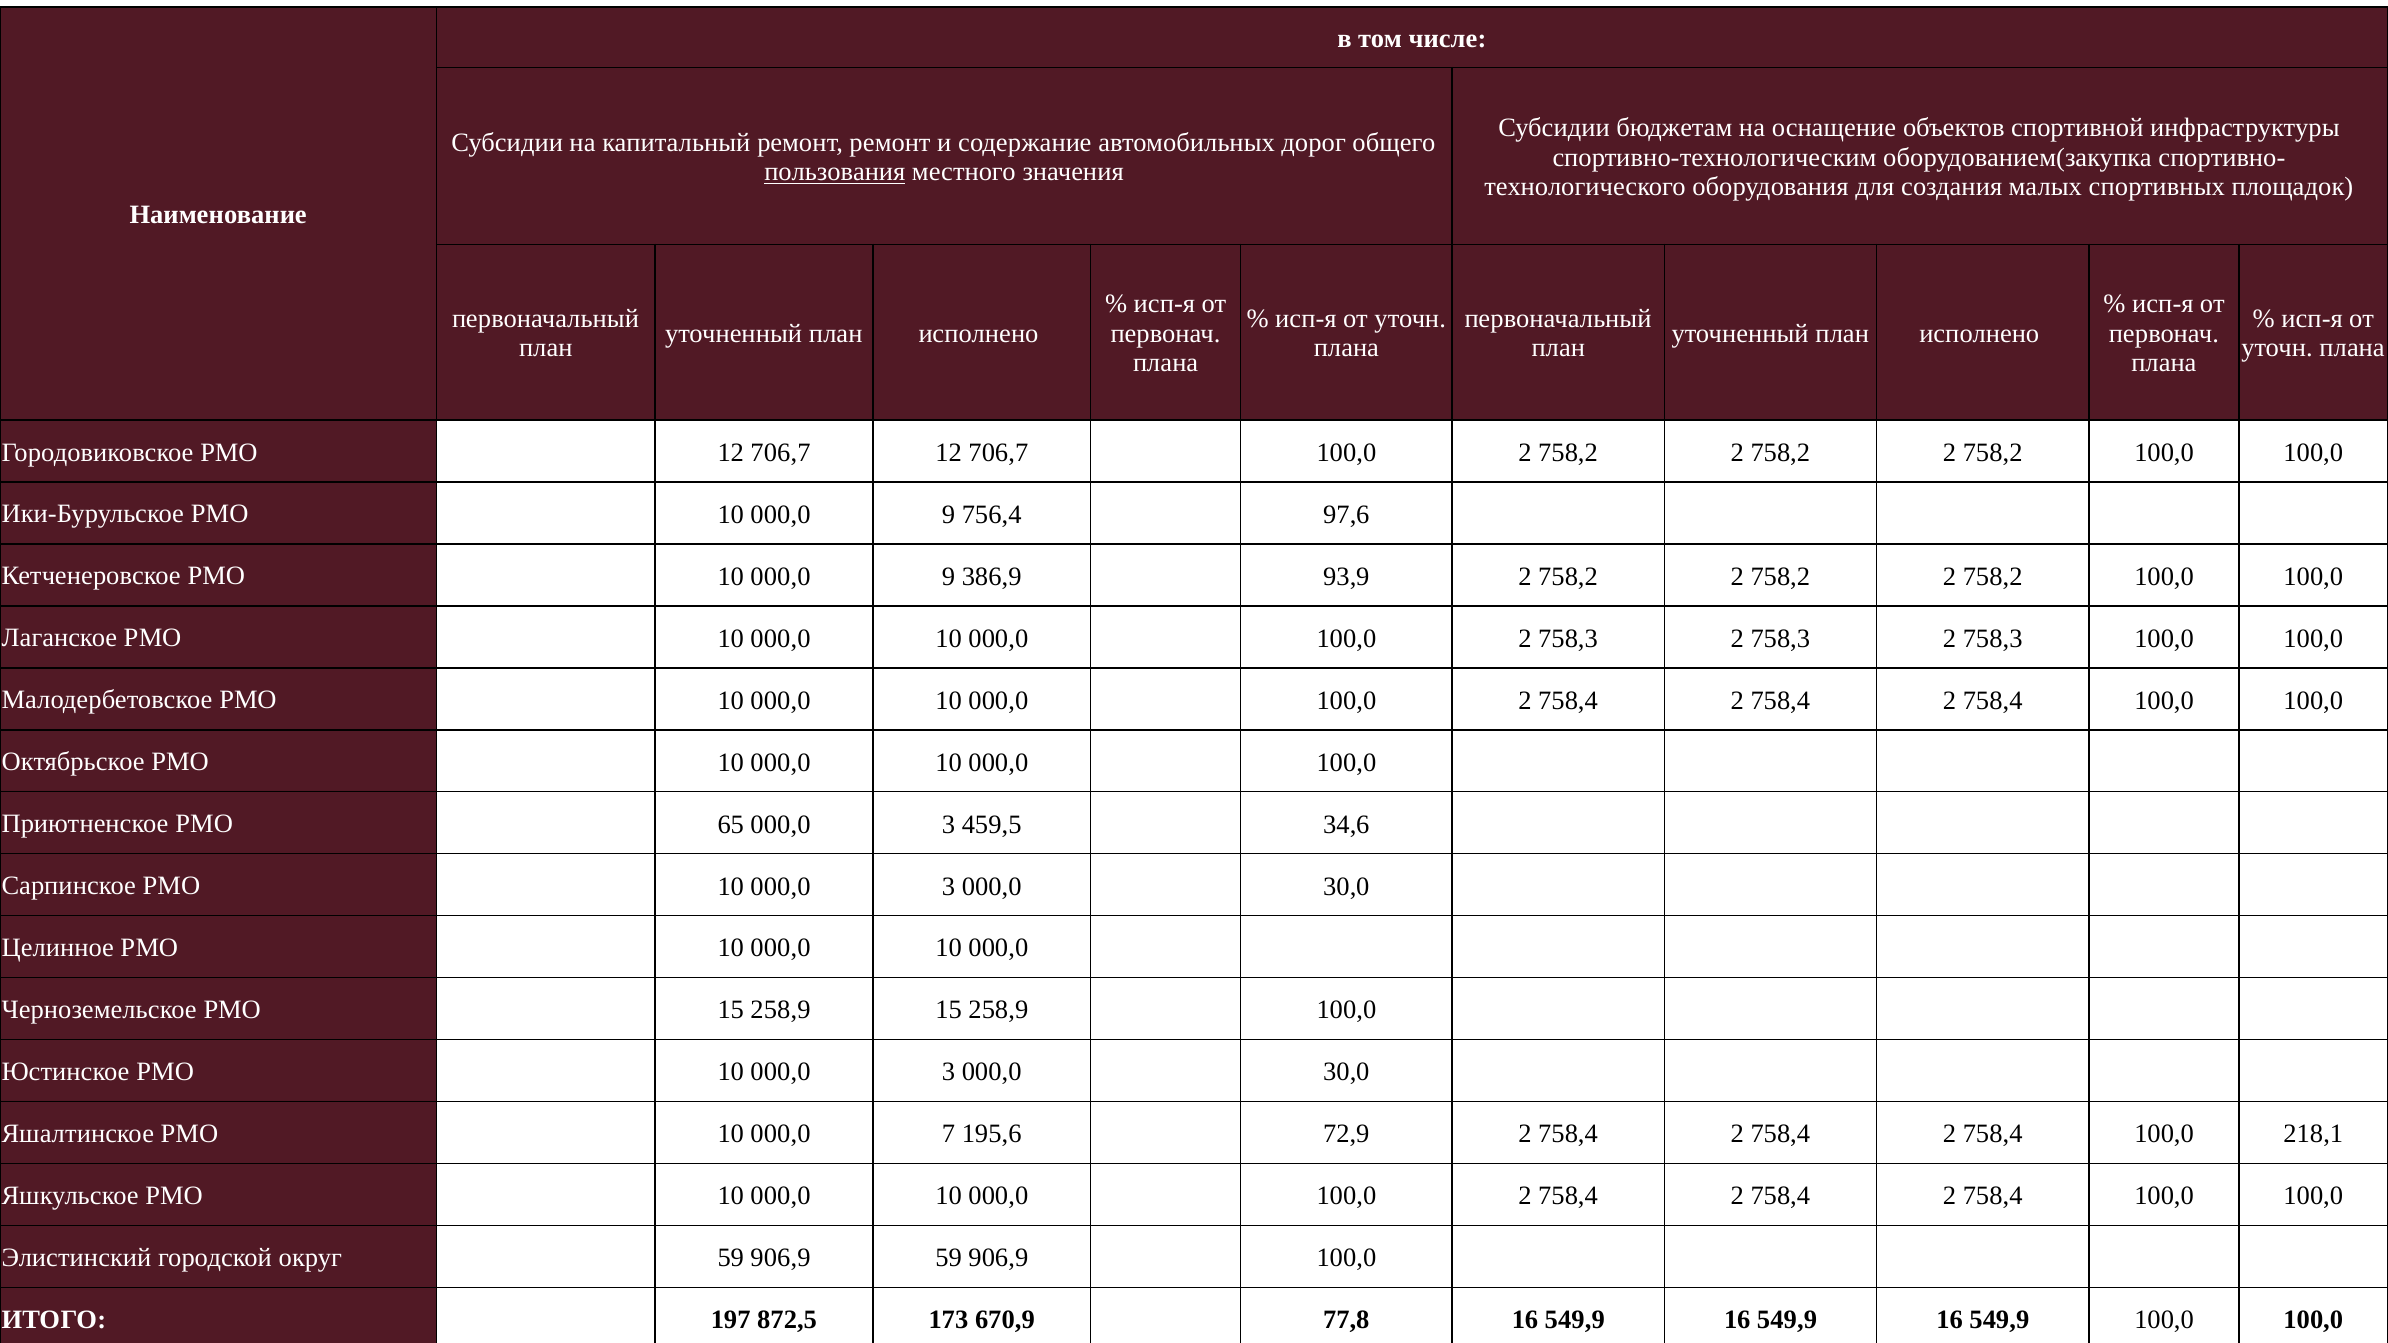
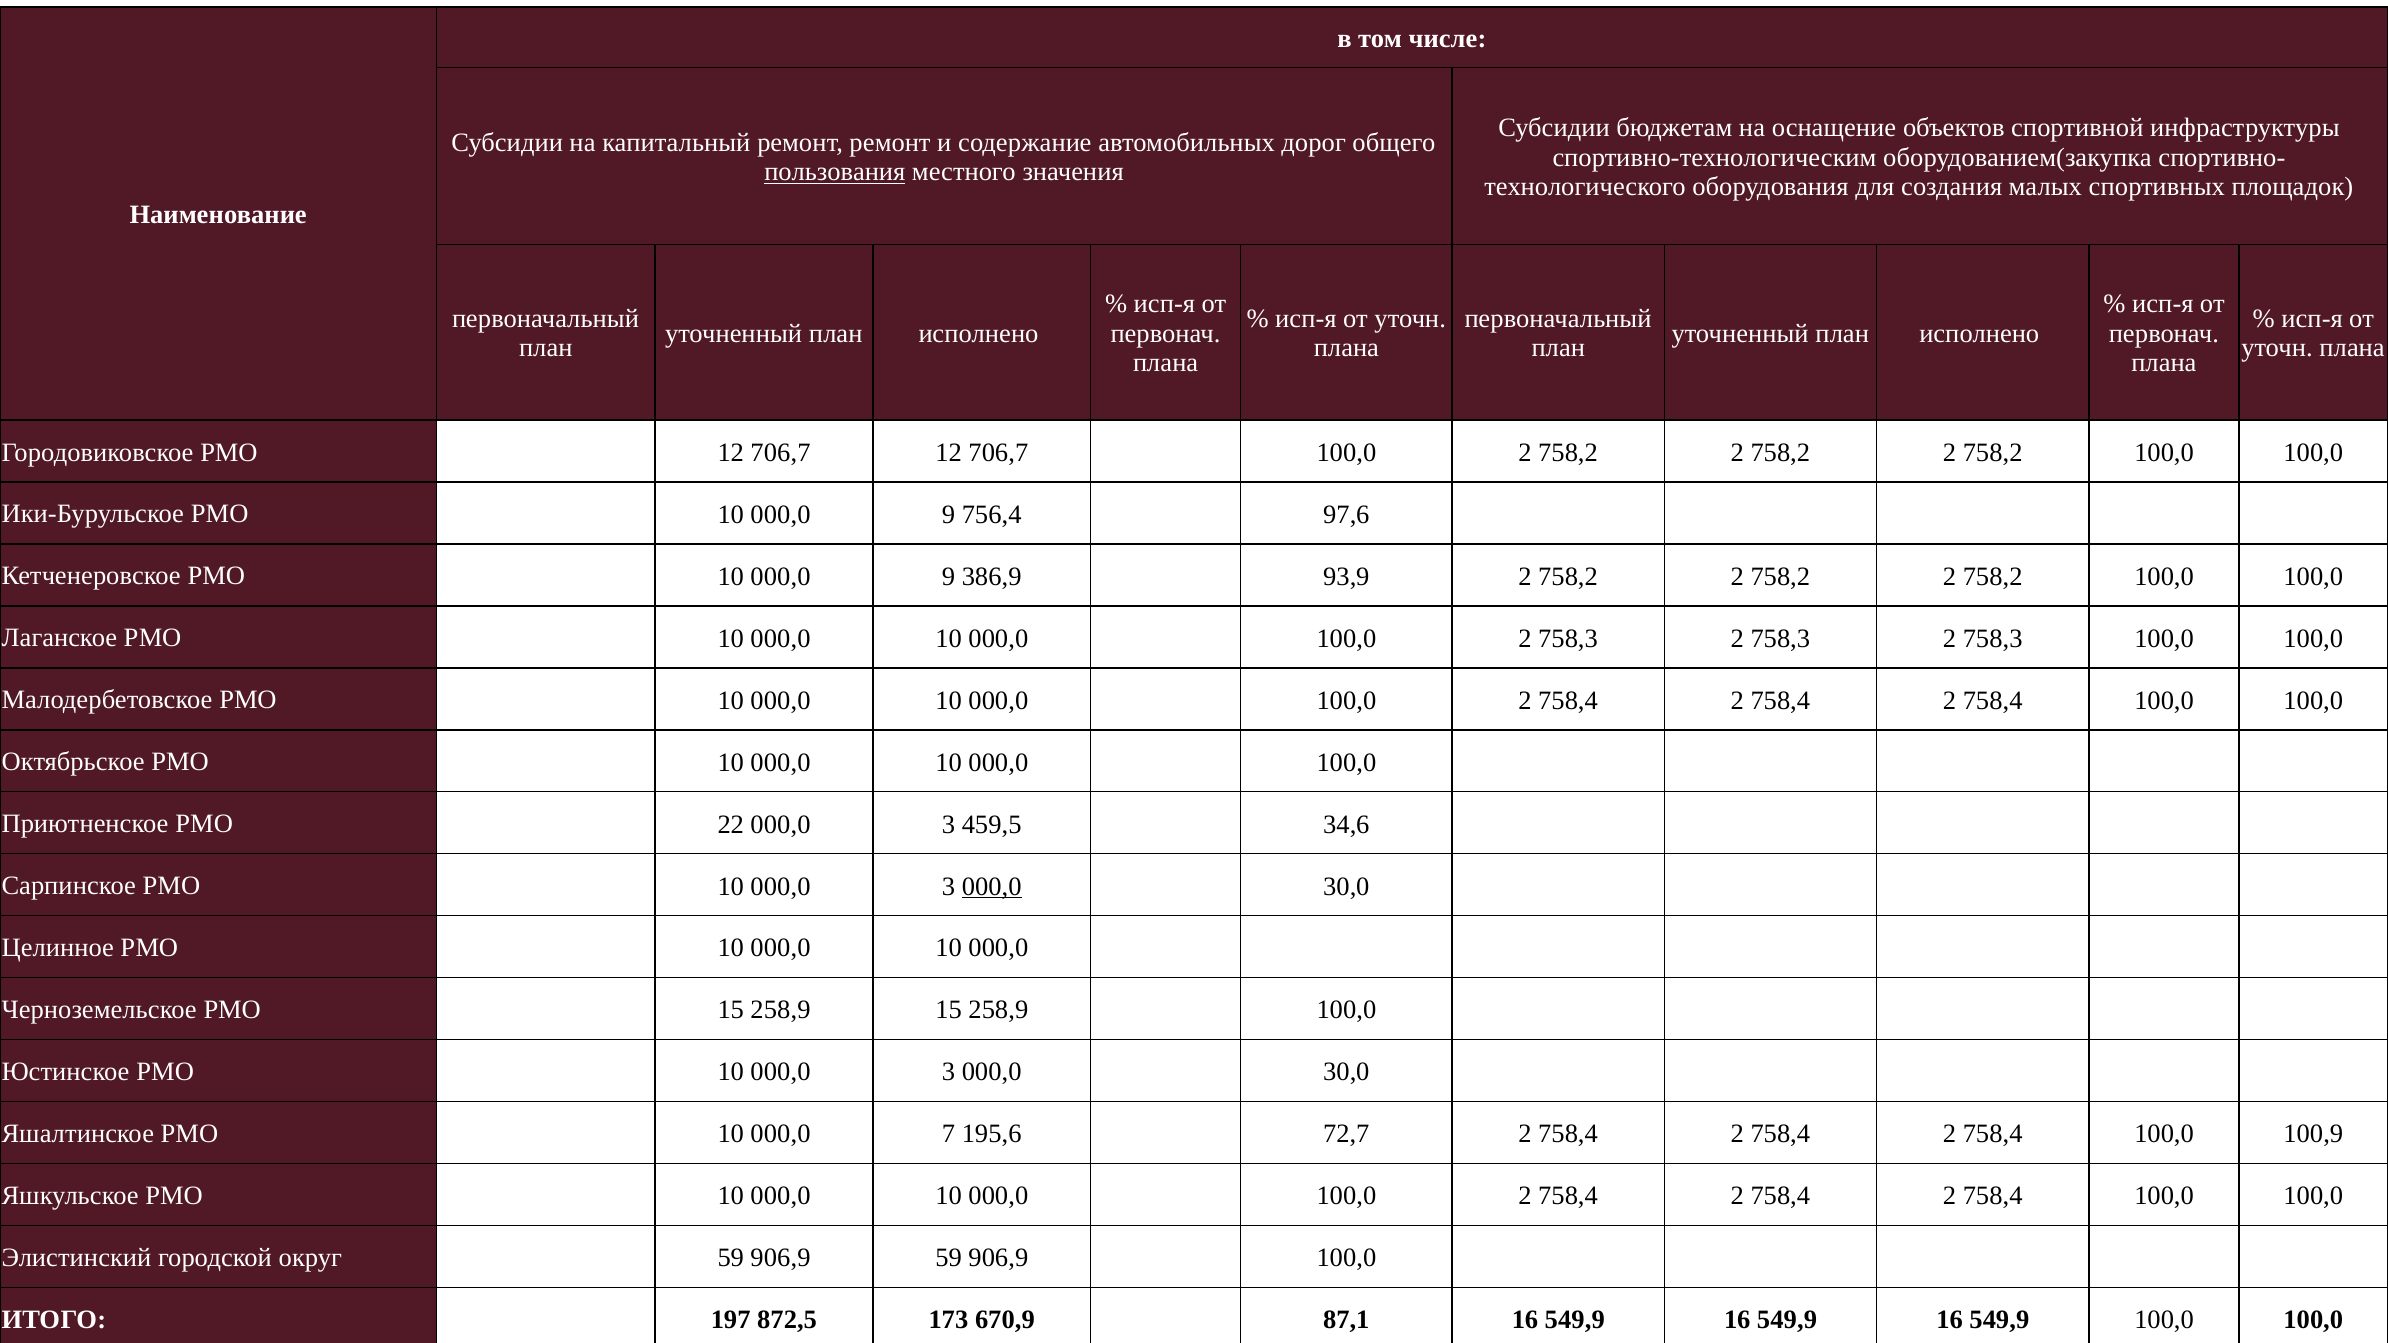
65: 65 -> 22
000,0 at (992, 886) underline: none -> present
72,9: 72,9 -> 72,7
218,1: 218,1 -> 100,9
77,8: 77,8 -> 87,1
